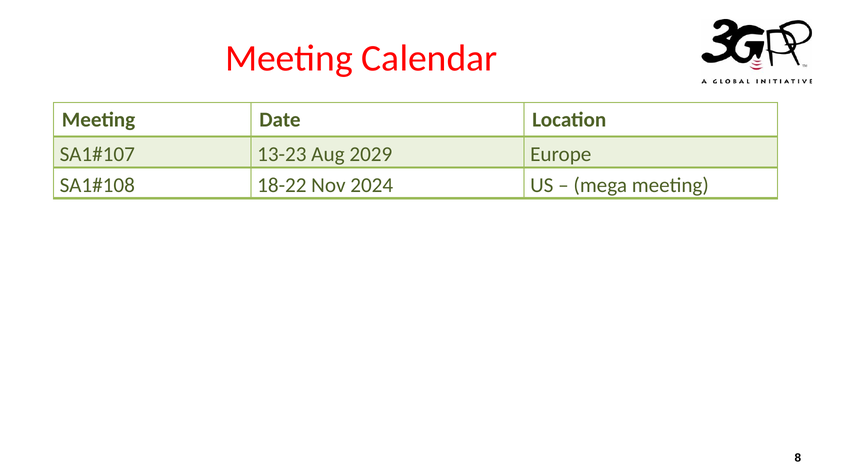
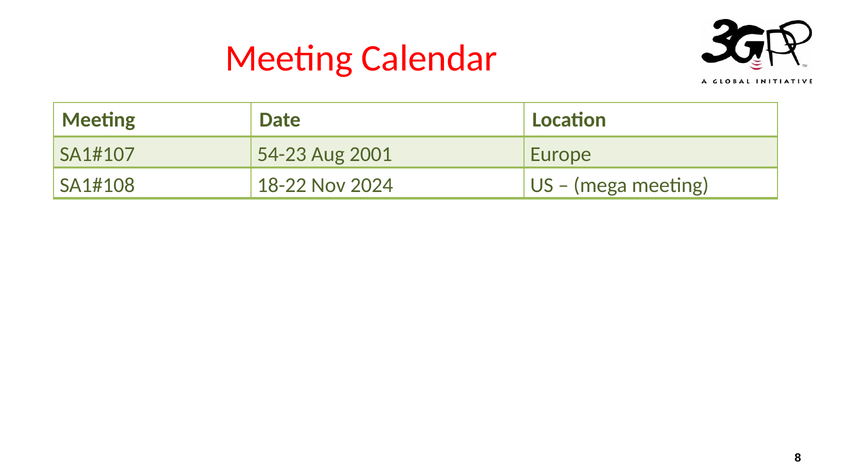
13-23: 13-23 -> 54-23
2029: 2029 -> 2001
